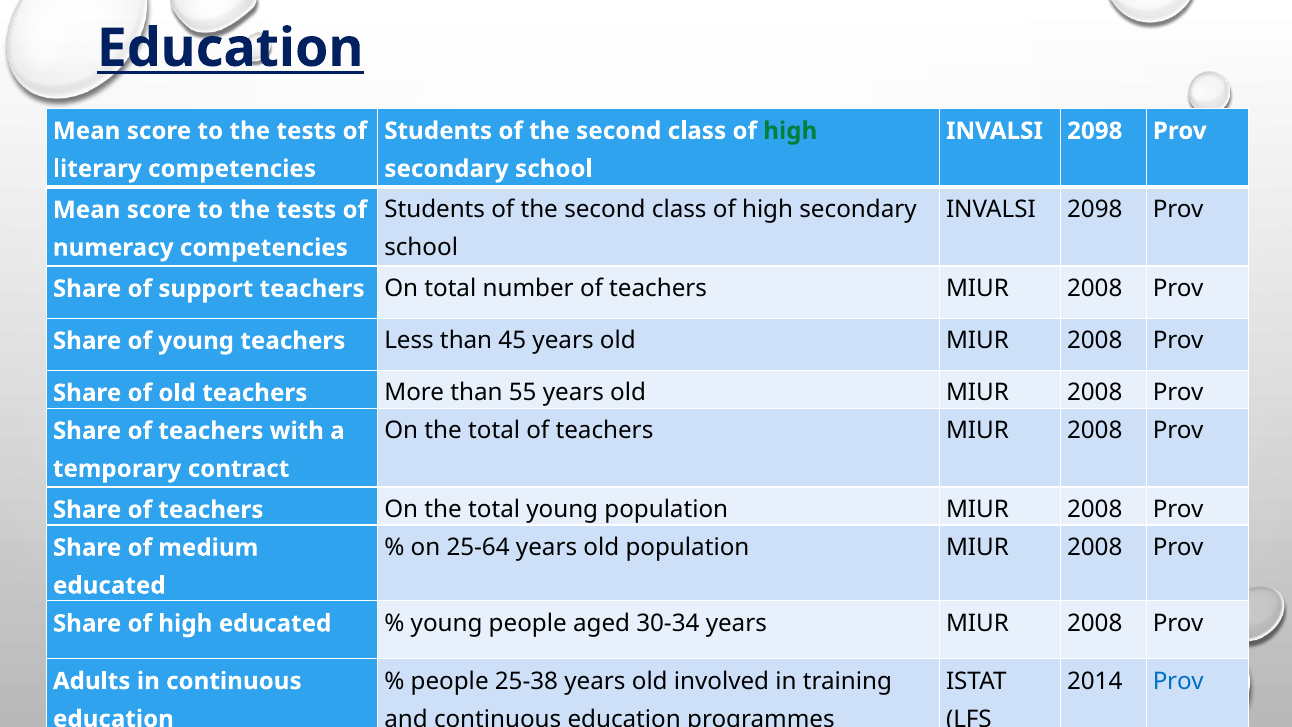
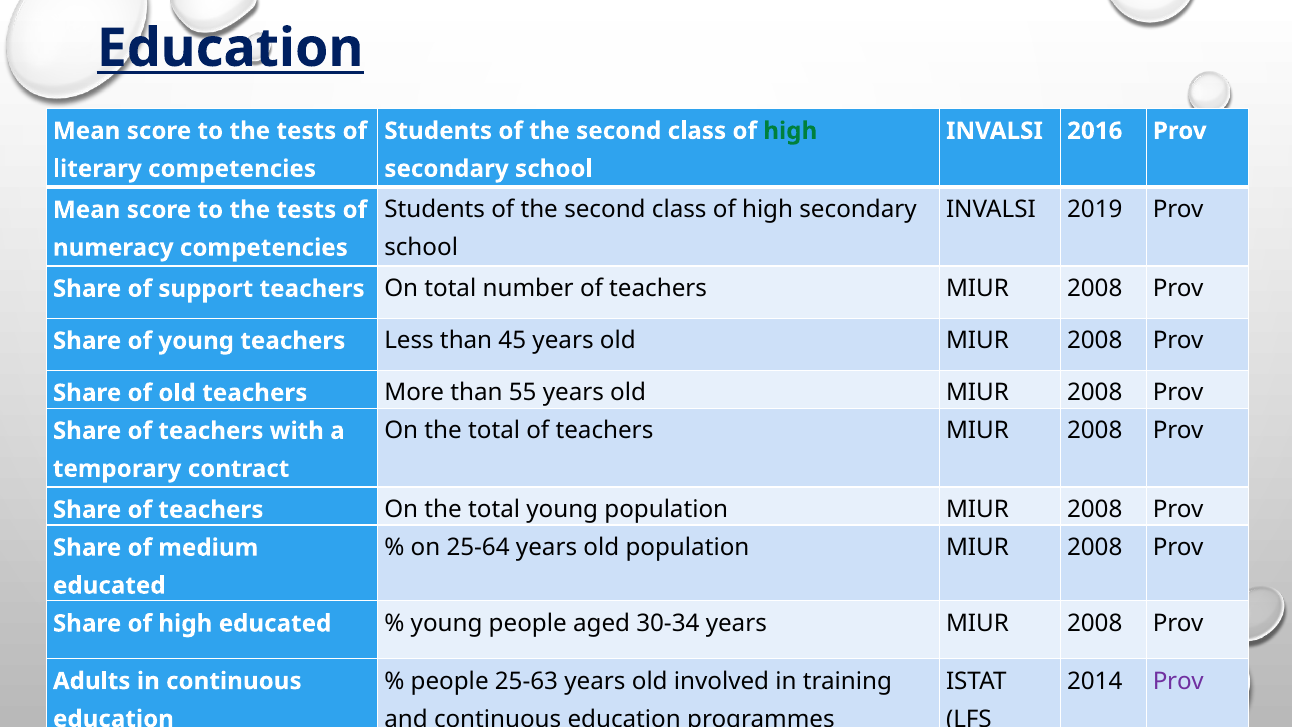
2098 at (1095, 131): 2098 -> 2016
2098 at (1095, 210): 2098 -> 2019
25-38: 25-38 -> 25-63
Prov at (1178, 681) colour: blue -> purple
